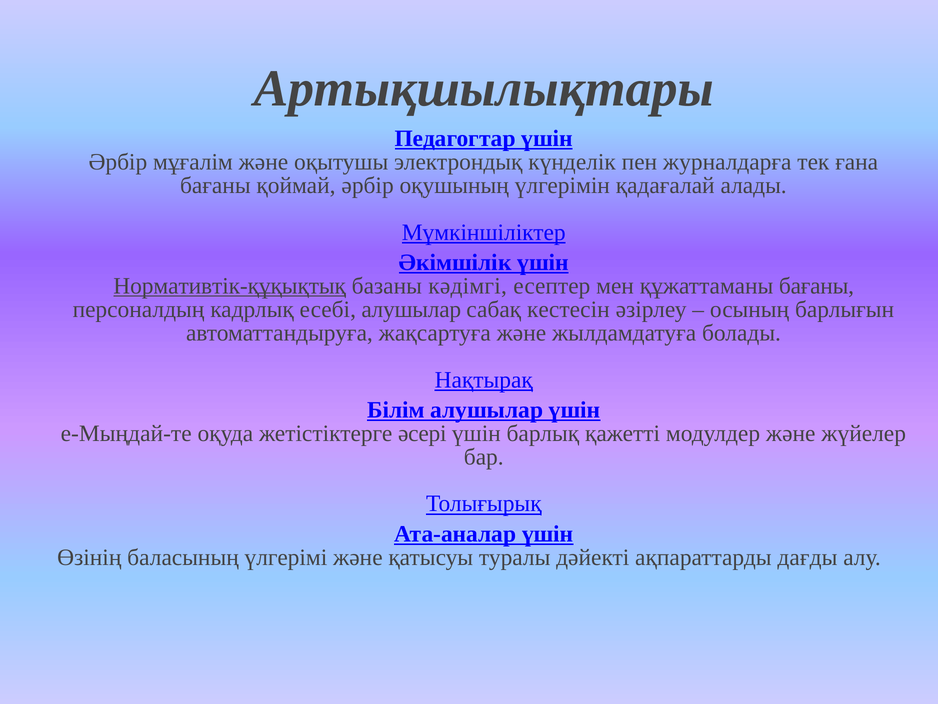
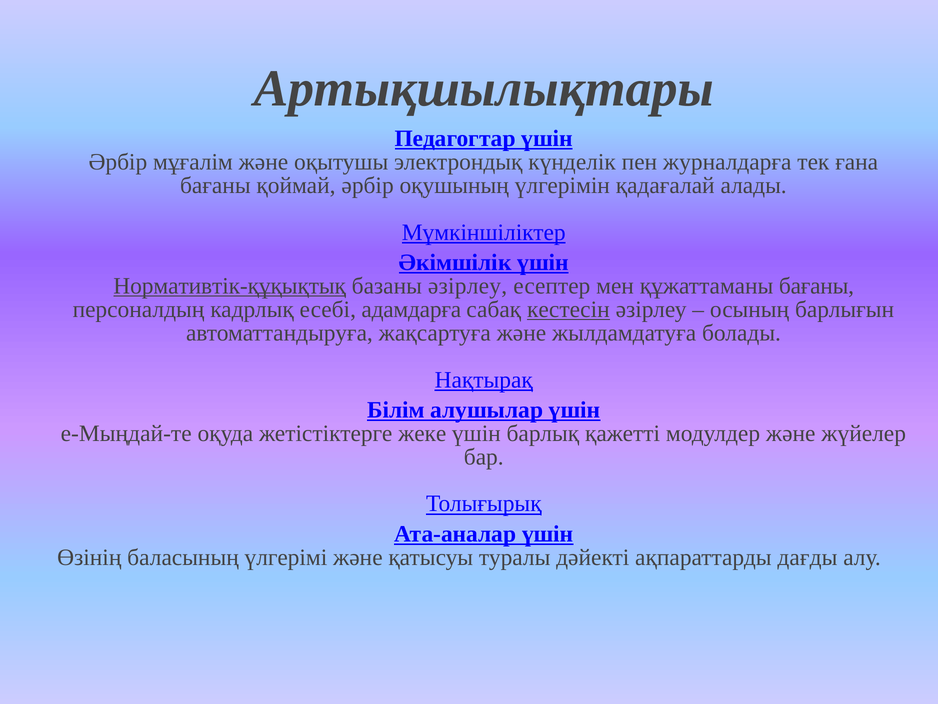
базаны кәдімгі: кәдімгі -> әзірлеу
есебі алушылар: алушылар -> адамдарға
кестесін underline: none -> present
әсері: әсері -> жеке
